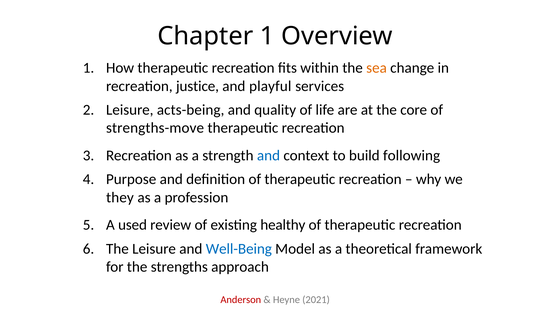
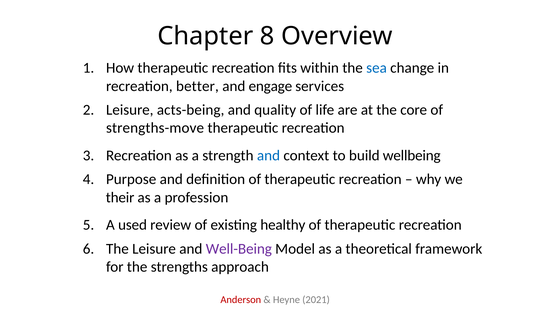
Chapter 1: 1 -> 8
sea colour: orange -> blue
justice: justice -> better
playful: playful -> engage
following: following -> wellbeing
they: they -> their
Well-Being colour: blue -> purple
